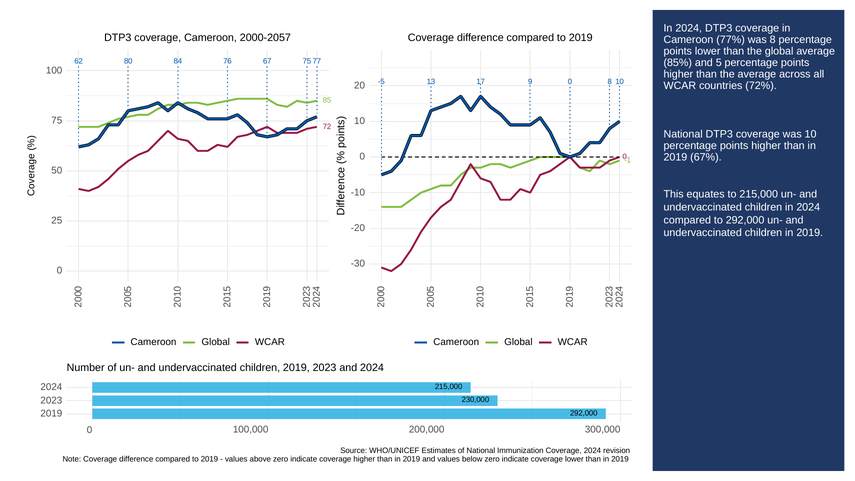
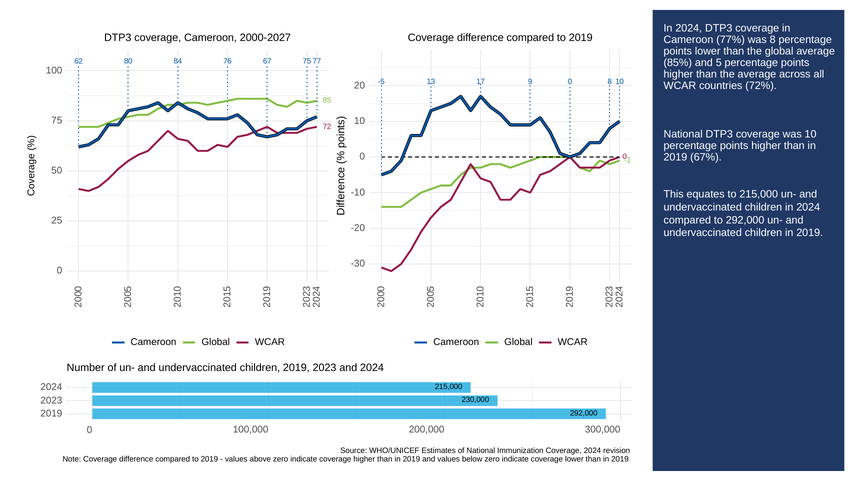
2000-2057: 2000-2057 -> 2000-2027
